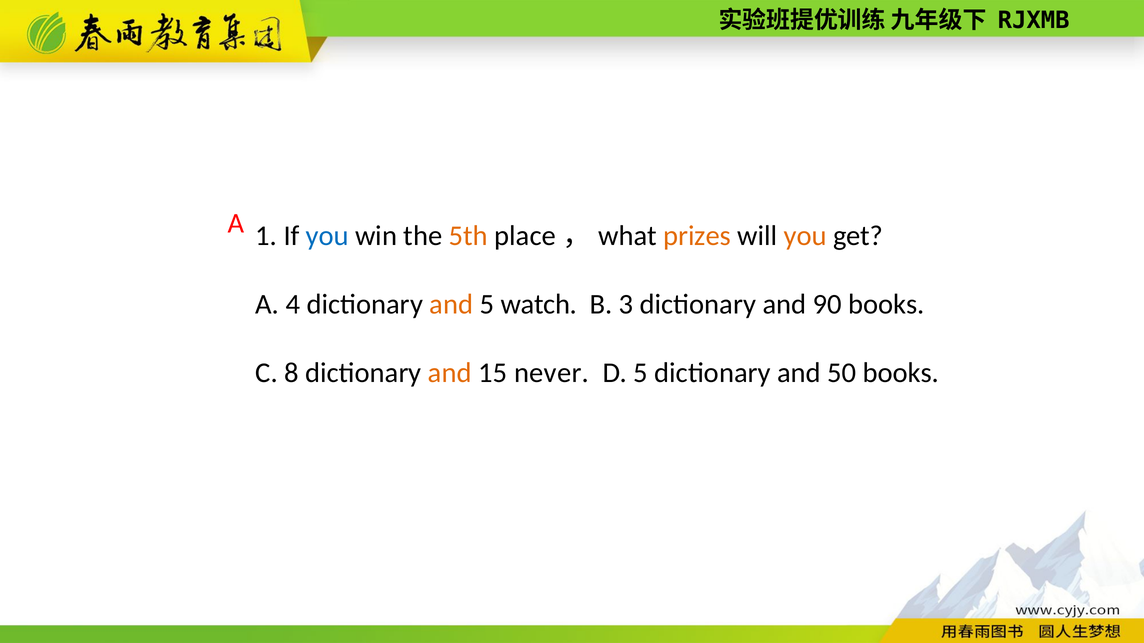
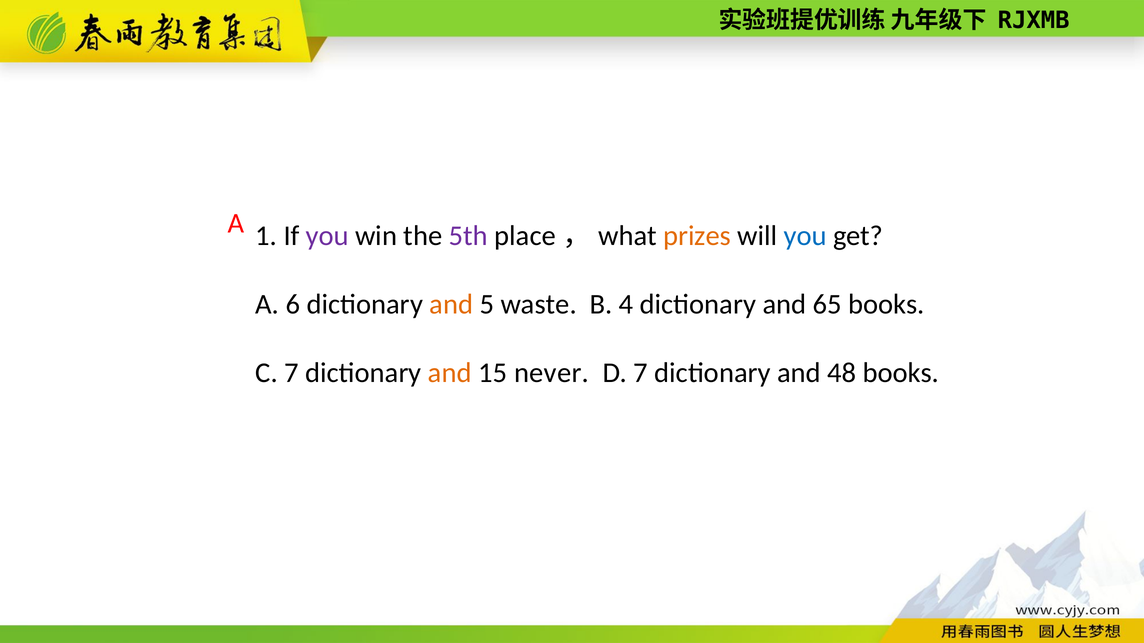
you at (327, 236) colour: blue -> purple
5th colour: orange -> purple
you at (805, 236) colour: orange -> blue
4: 4 -> 6
watch: watch -> waste
3: 3 -> 4
90: 90 -> 65
C 8: 8 -> 7
D 5: 5 -> 7
50: 50 -> 48
